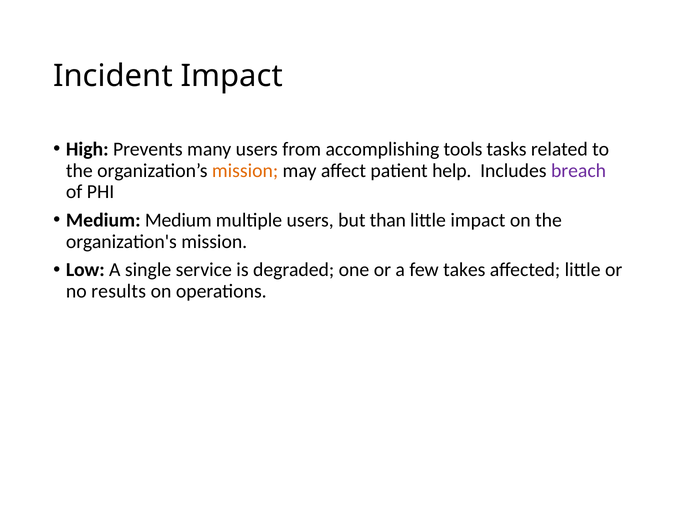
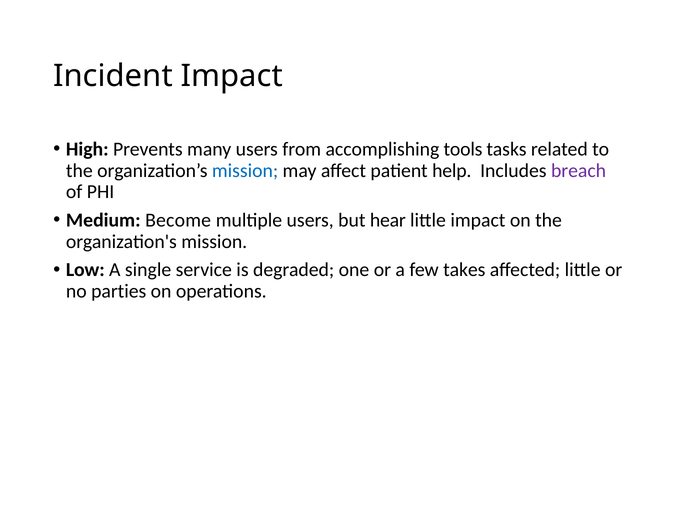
mission at (245, 170) colour: orange -> blue
Medium Medium: Medium -> Become
than: than -> hear
results: results -> parties
